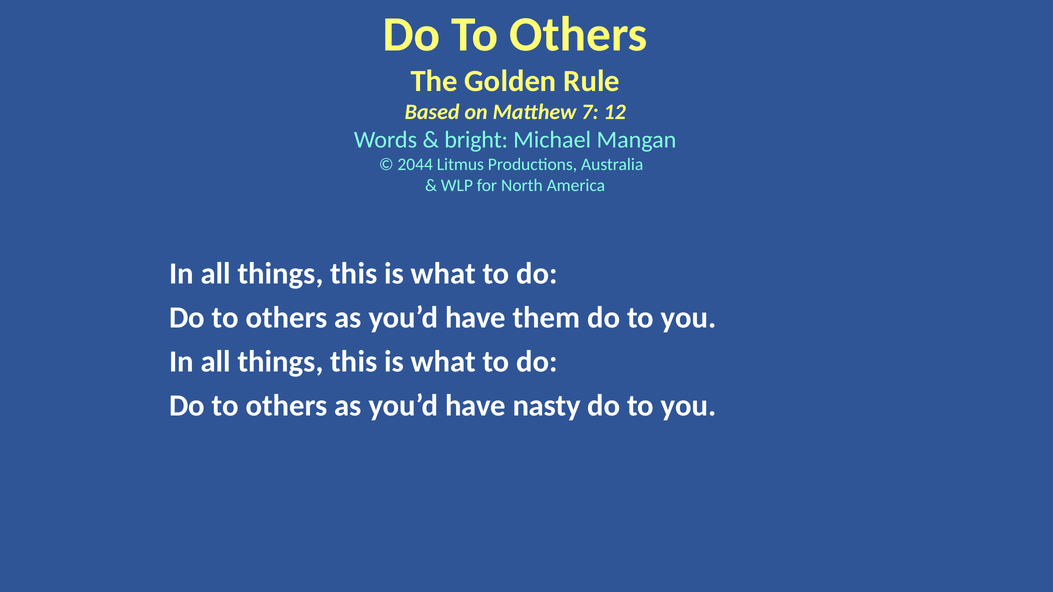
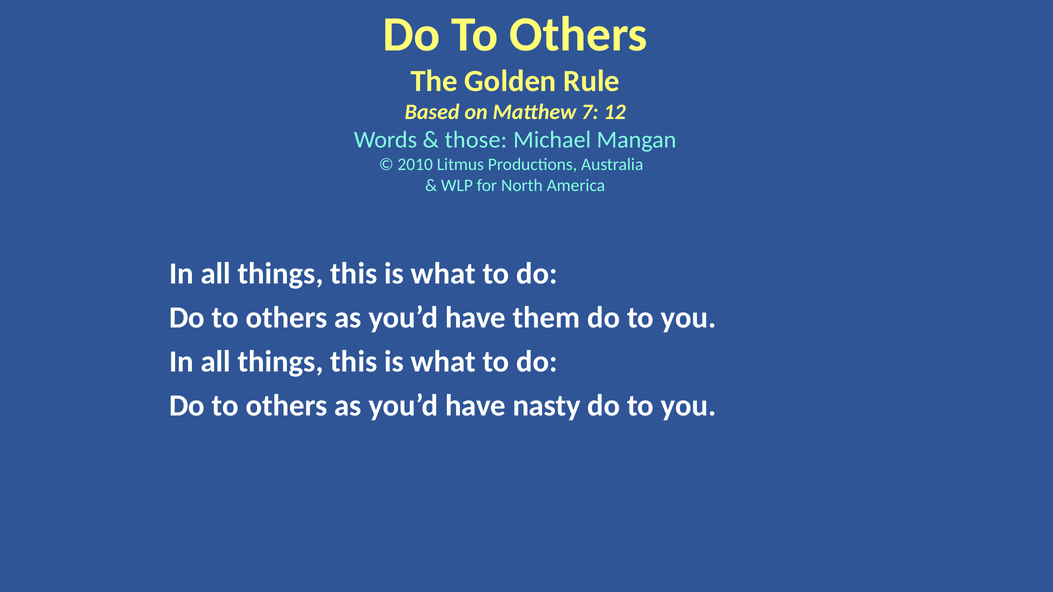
bright: bright -> those
2044: 2044 -> 2010
